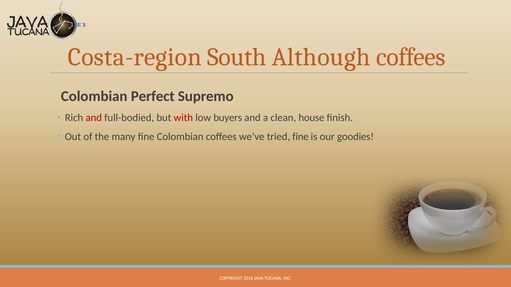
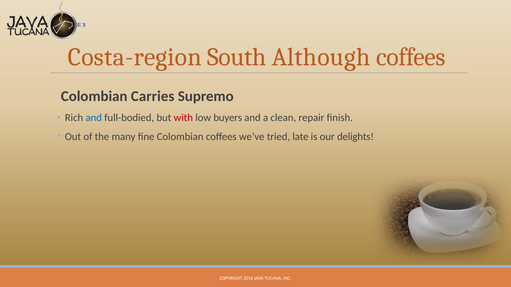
Perfect: Perfect -> Carries
and at (94, 118) colour: red -> blue
house: house -> repair
tried fine: fine -> late
goodies: goodies -> delights
